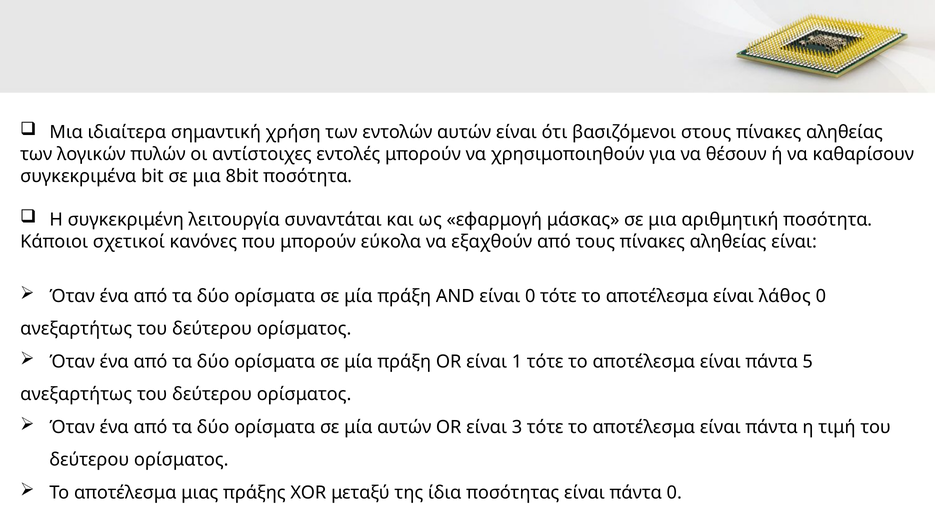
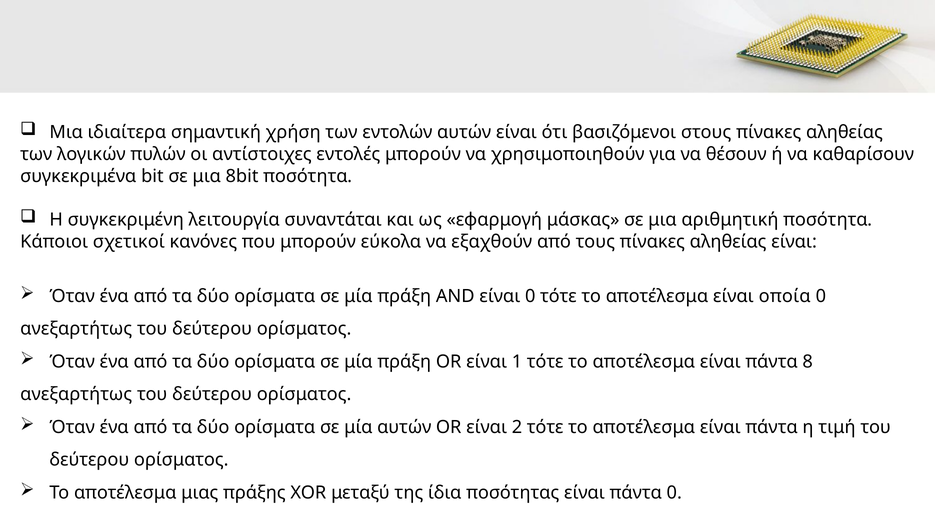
λάθος: λάθος -> οποία
5: 5 -> 8
3: 3 -> 2
